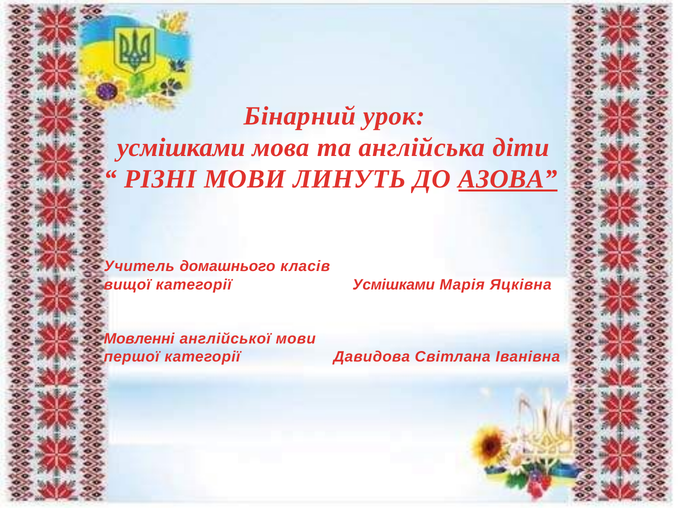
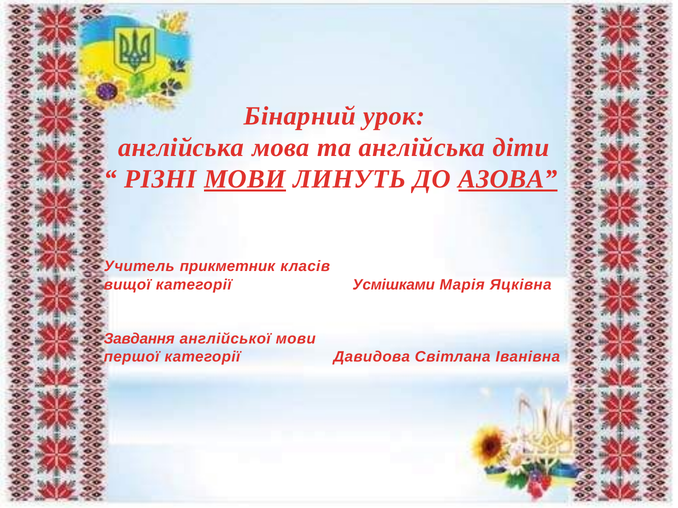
усмішками at (181, 148): усмішками -> англійська
МОВИ at (245, 179) underline: none -> present
домашнього: домашнього -> прикметник
Мовленні: Мовленні -> Завдання
